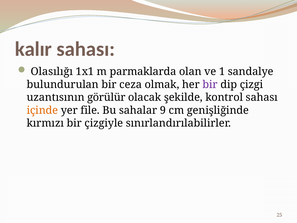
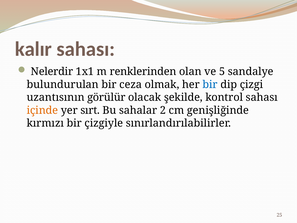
Olasılığı: Olasılığı -> Nelerdir
parmaklarda: parmaklarda -> renklerinden
1: 1 -> 5
bir at (210, 84) colour: purple -> blue
file: file -> sırt
9: 9 -> 2
